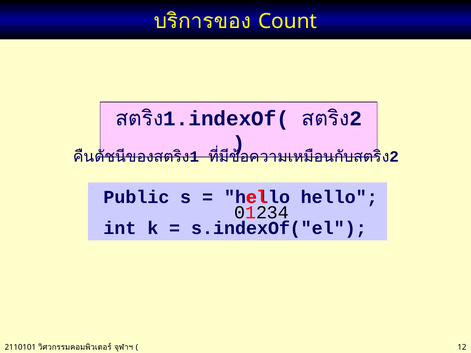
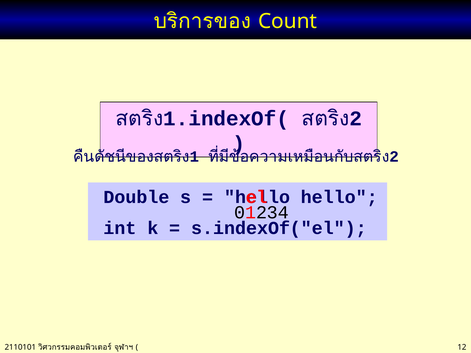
Public: Public -> Double
